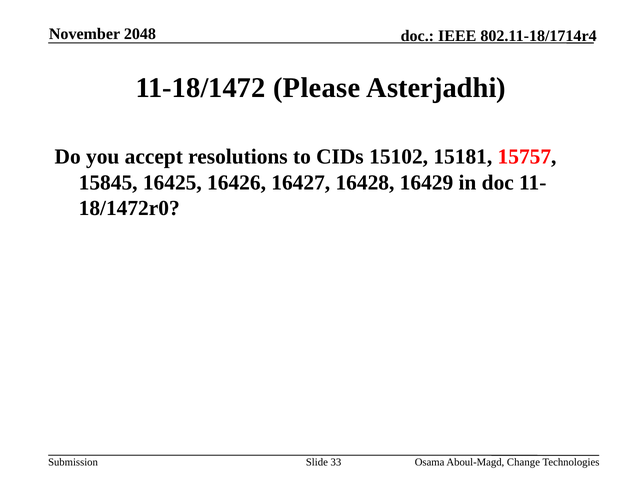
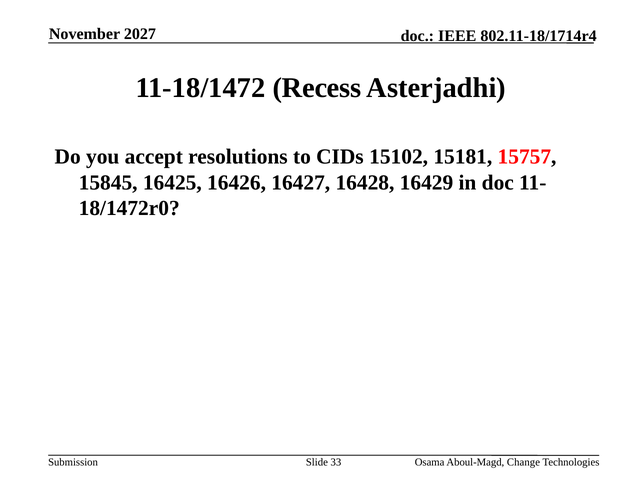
2048: 2048 -> 2027
Please: Please -> Recess
